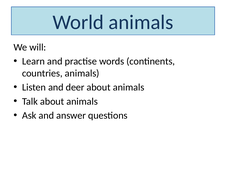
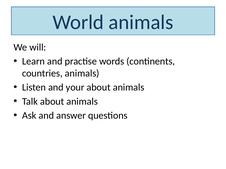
deer: deer -> your
